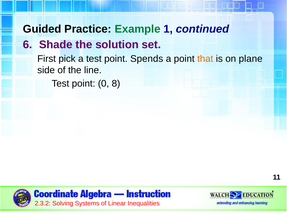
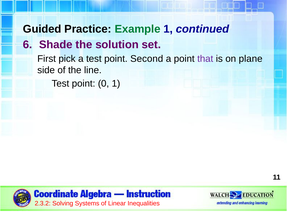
Spends: Spends -> Second
that colour: orange -> purple
0 8: 8 -> 1
